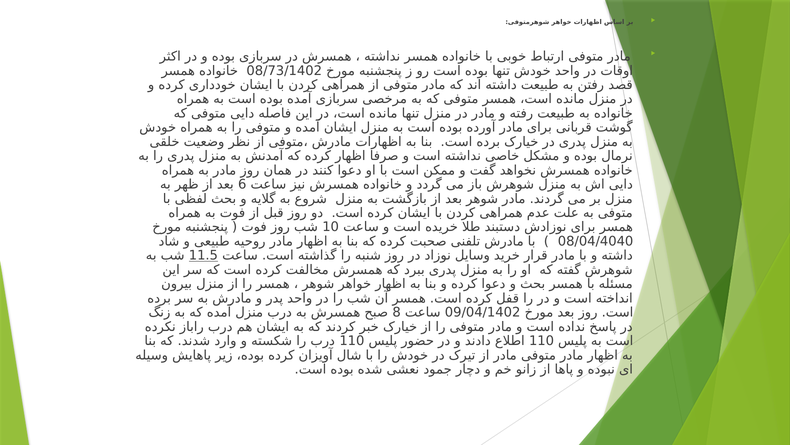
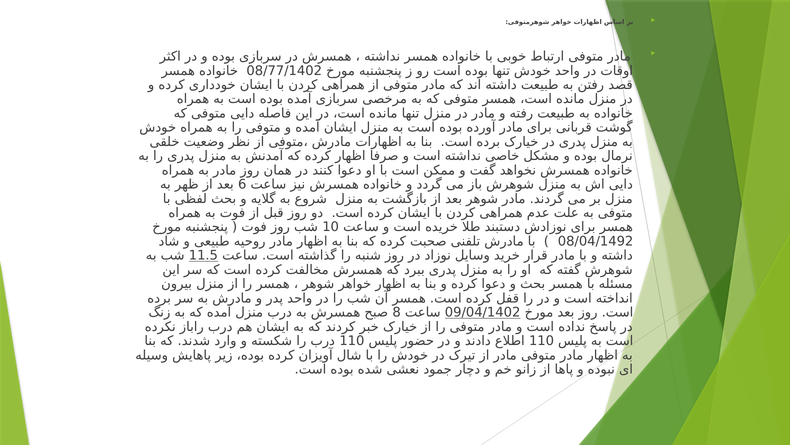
08/73/1402: 08/73/1402 -> 08/77/1402
08/04/4040: 08/04/4040 -> 08/04/1492
09/04/1402 underline: none -> present
